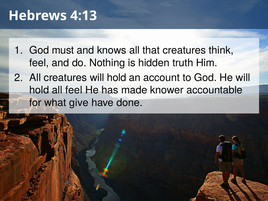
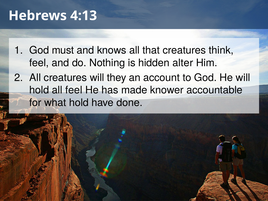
truth: truth -> alter
creatures will hold: hold -> they
what give: give -> hold
